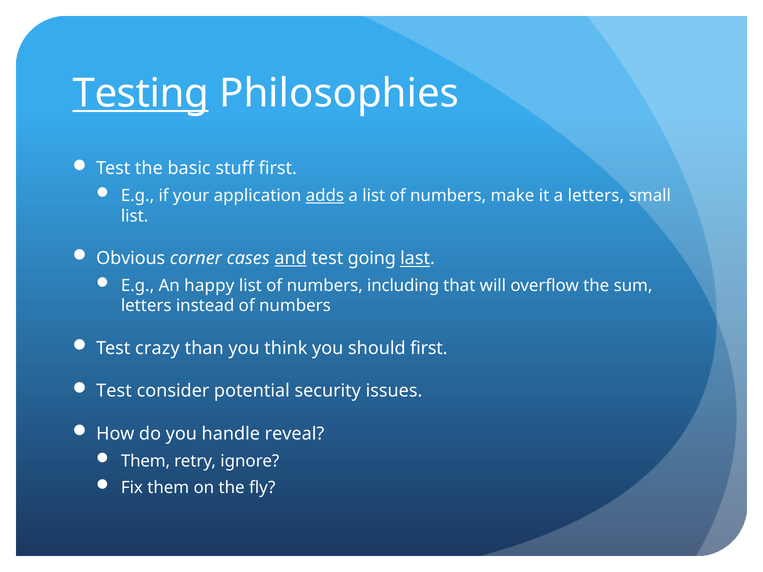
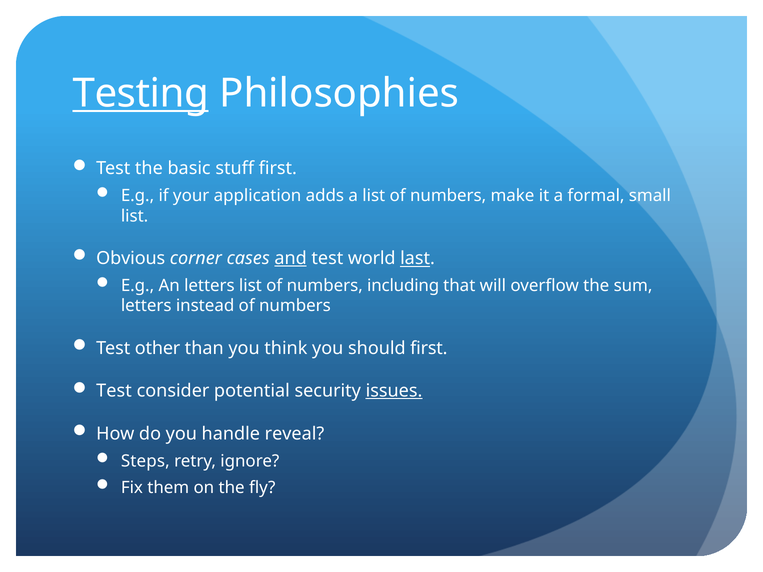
adds underline: present -> none
a letters: letters -> formal
going: going -> world
An happy: happy -> letters
crazy: crazy -> other
issues underline: none -> present
Them at (145, 461): Them -> Steps
